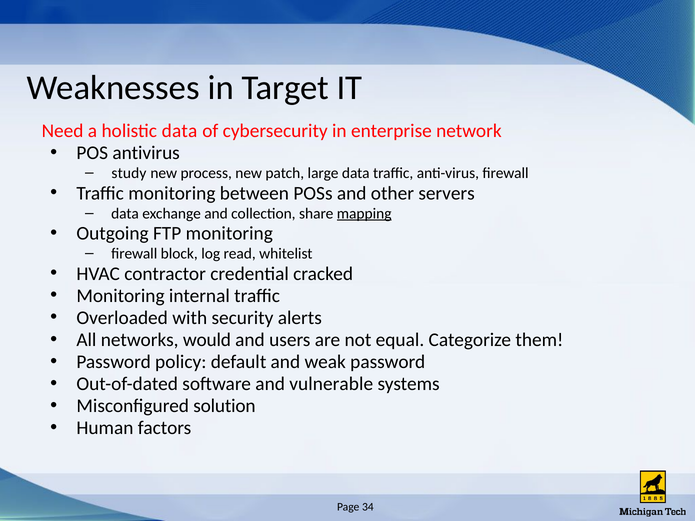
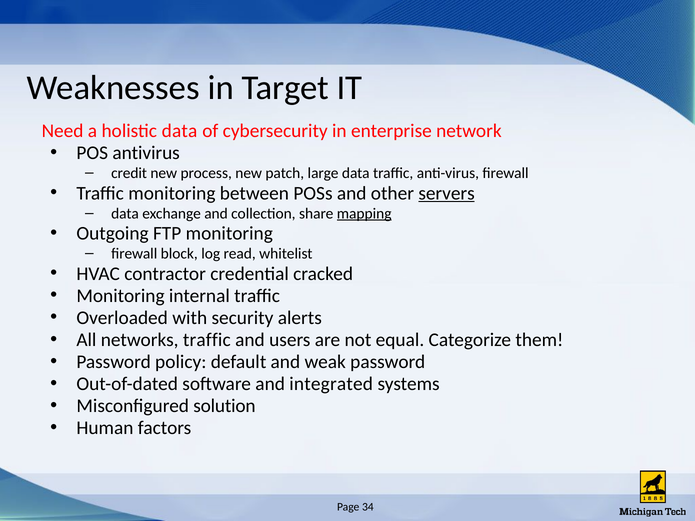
study: study -> credit
servers underline: none -> present
networks would: would -> traffic
vulnerable: vulnerable -> integrated
